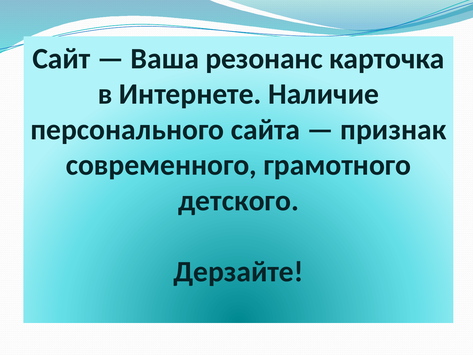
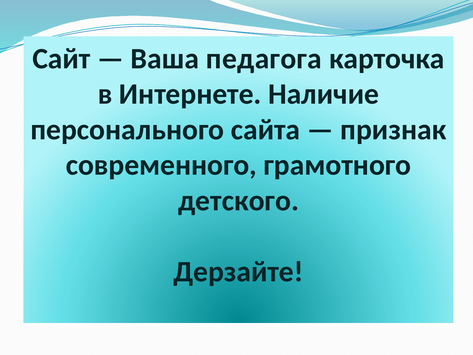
резонанс: резонанс -> педагога
